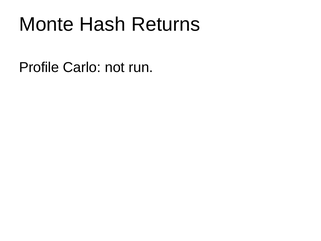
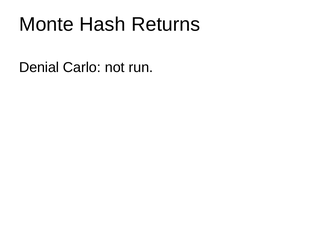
Profile: Profile -> Denial
